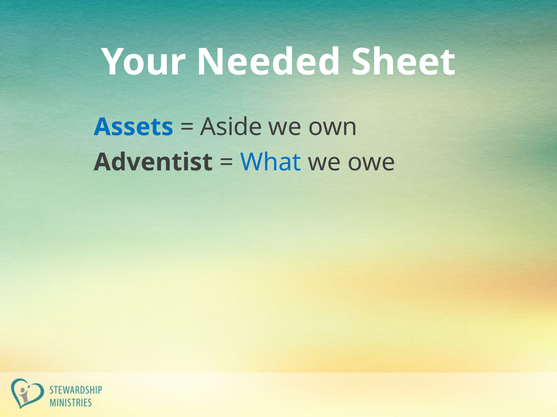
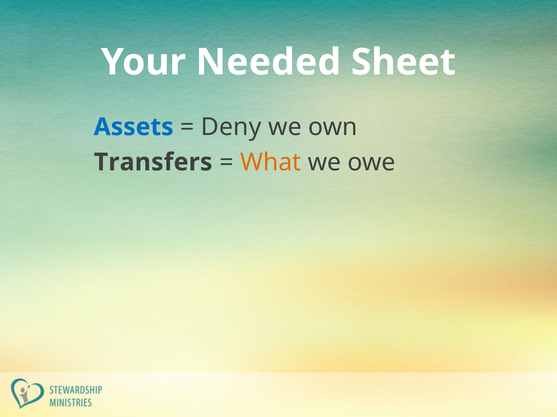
Aside: Aside -> Deny
Adventist: Adventist -> Transfers
What colour: blue -> orange
